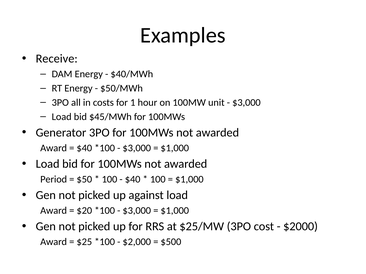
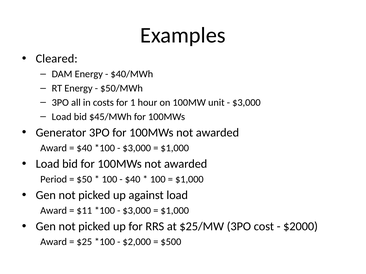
Receive: Receive -> Cleared
$20: $20 -> $11
